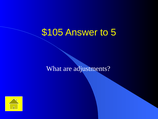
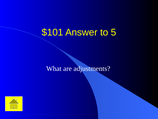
$105: $105 -> $101
